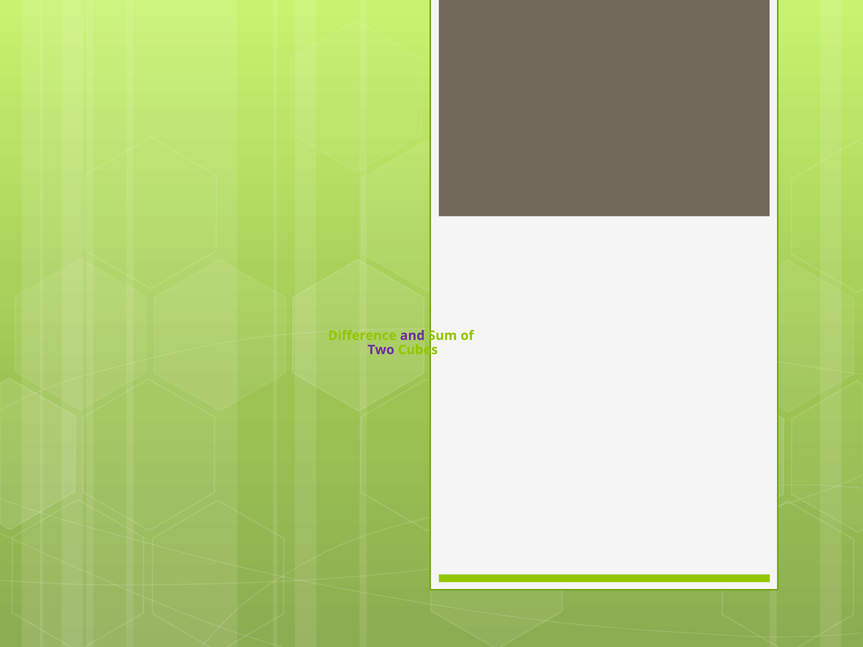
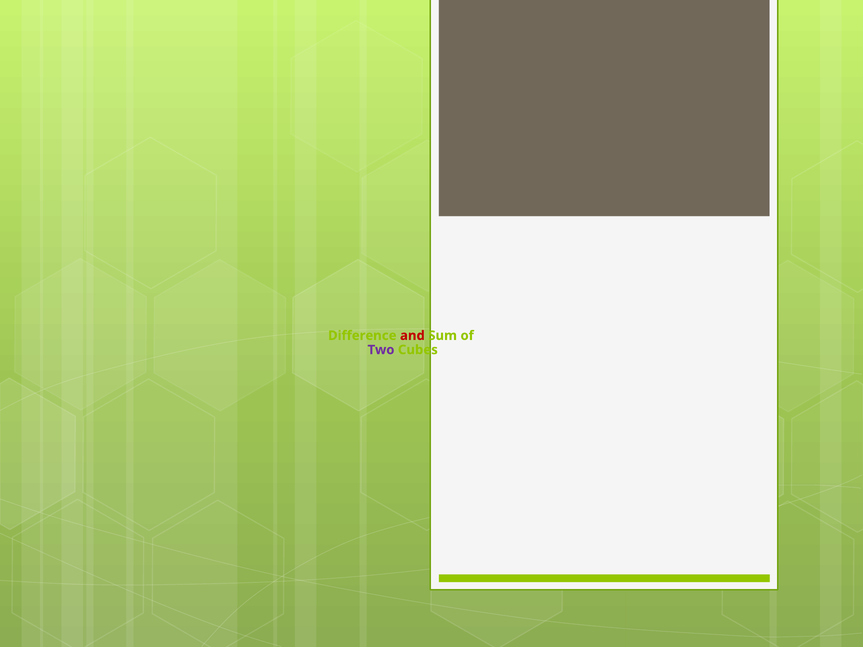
and colour: purple -> red
